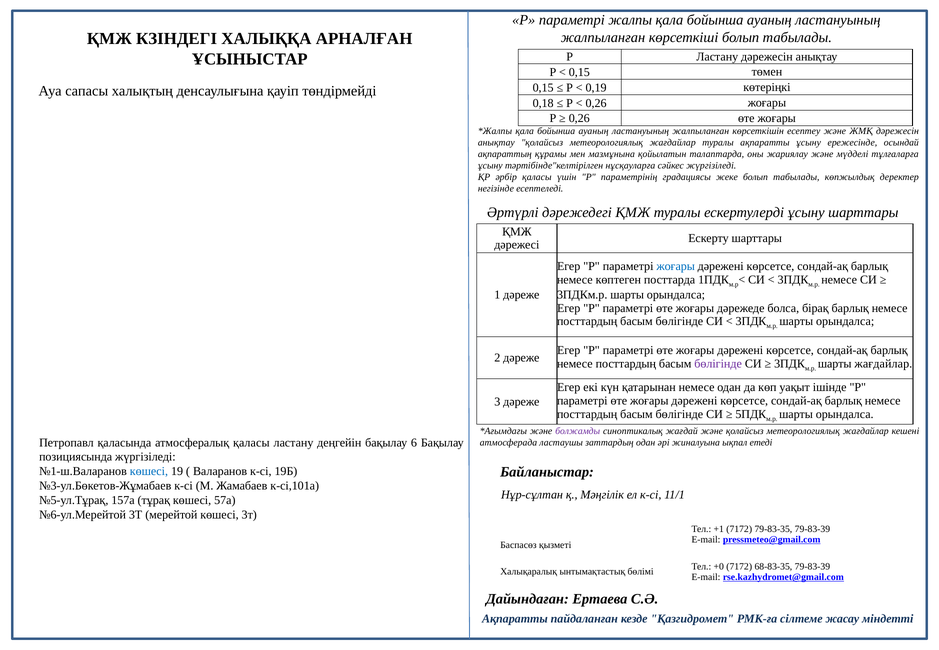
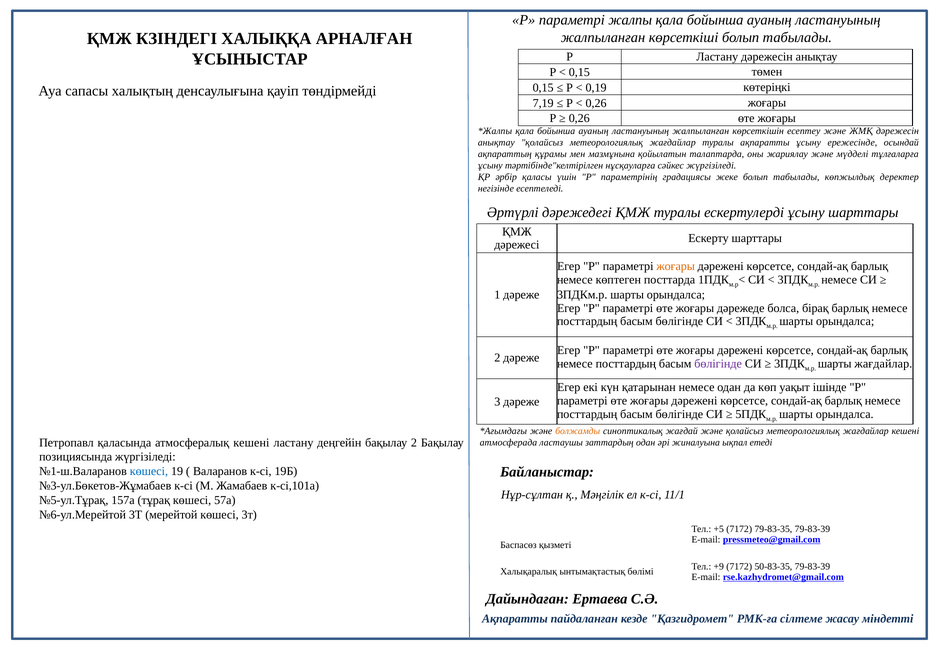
0,18: 0,18 -> 7,19
жоғары at (676, 266) colour: blue -> orange
болжамды colour: purple -> orange
атмосфералық қаласы: қаласы -> кешені
бақылау 6: 6 -> 2
+1: +1 -> +5
+0: +0 -> +9
68-83-35: 68-83-35 -> 50-83-35
